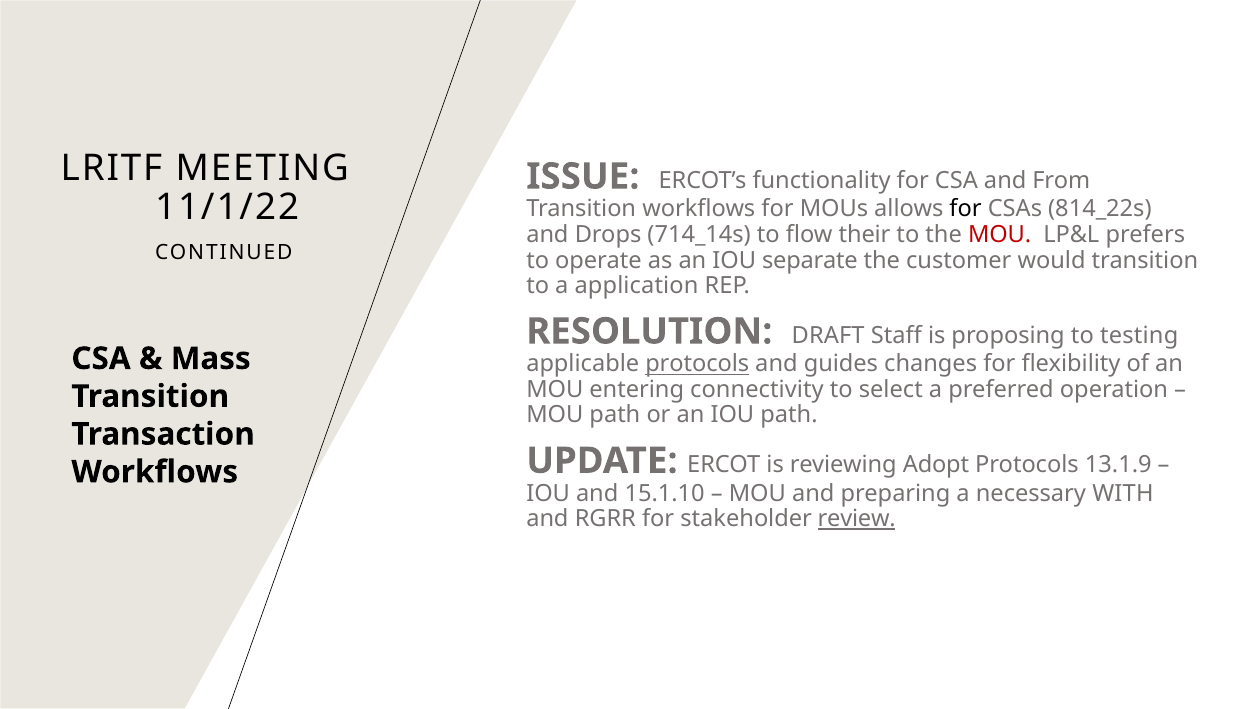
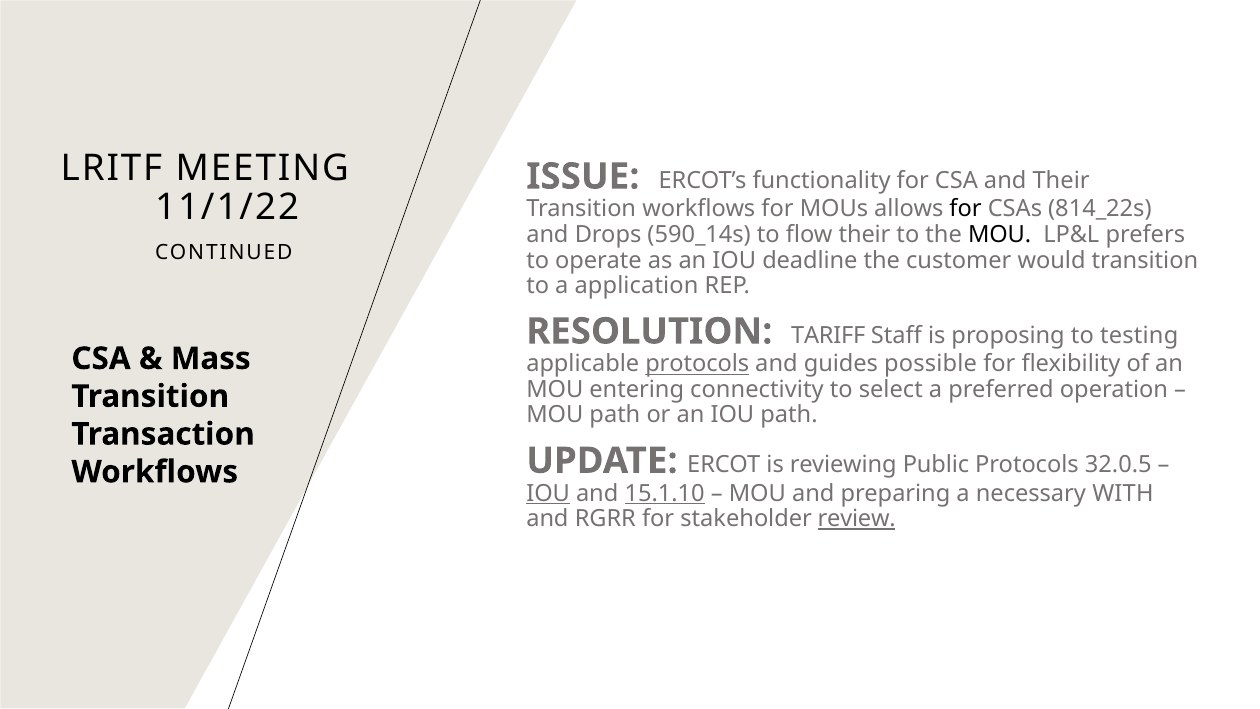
and From: From -> Their
714_14s: 714_14s -> 590_14s
MOU at (1000, 235) colour: red -> black
separate: separate -> deadline
DRAFT: DRAFT -> TARIFF
changes: changes -> possible
Adopt: Adopt -> Public
13.1.9: 13.1.9 -> 32.0.5
IOU at (548, 493) underline: none -> present
15.1.10 underline: none -> present
